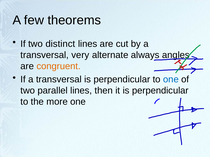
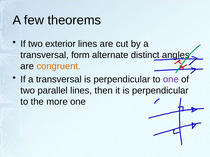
distinct: distinct -> exterior
very: very -> form
always: always -> distinct
one at (171, 80) colour: blue -> purple
